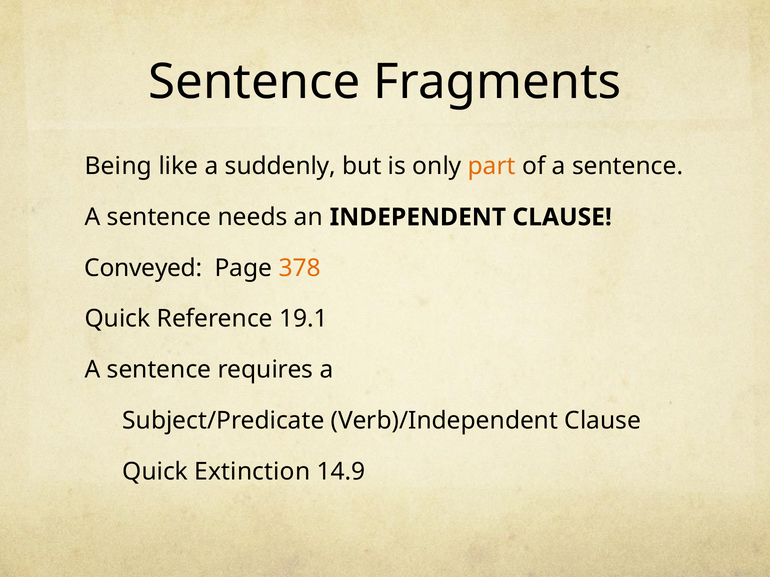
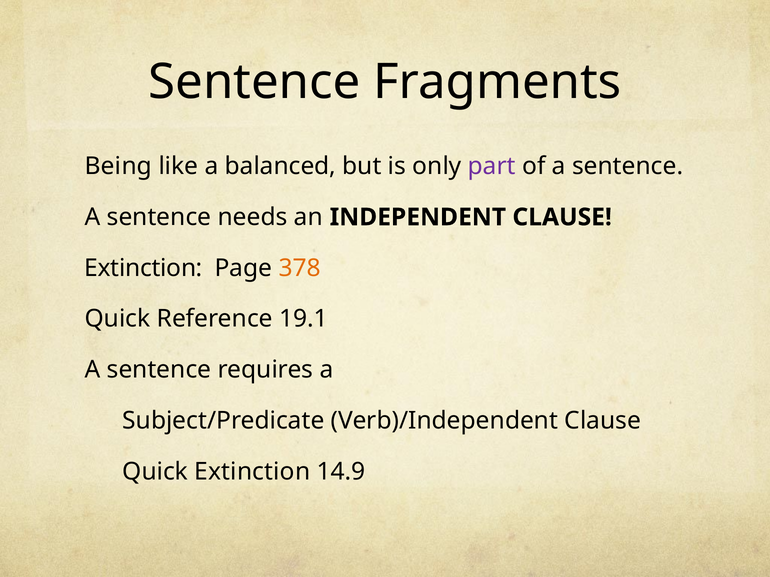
suddenly: suddenly -> balanced
part colour: orange -> purple
Conveyed at (143, 268): Conveyed -> Extinction
